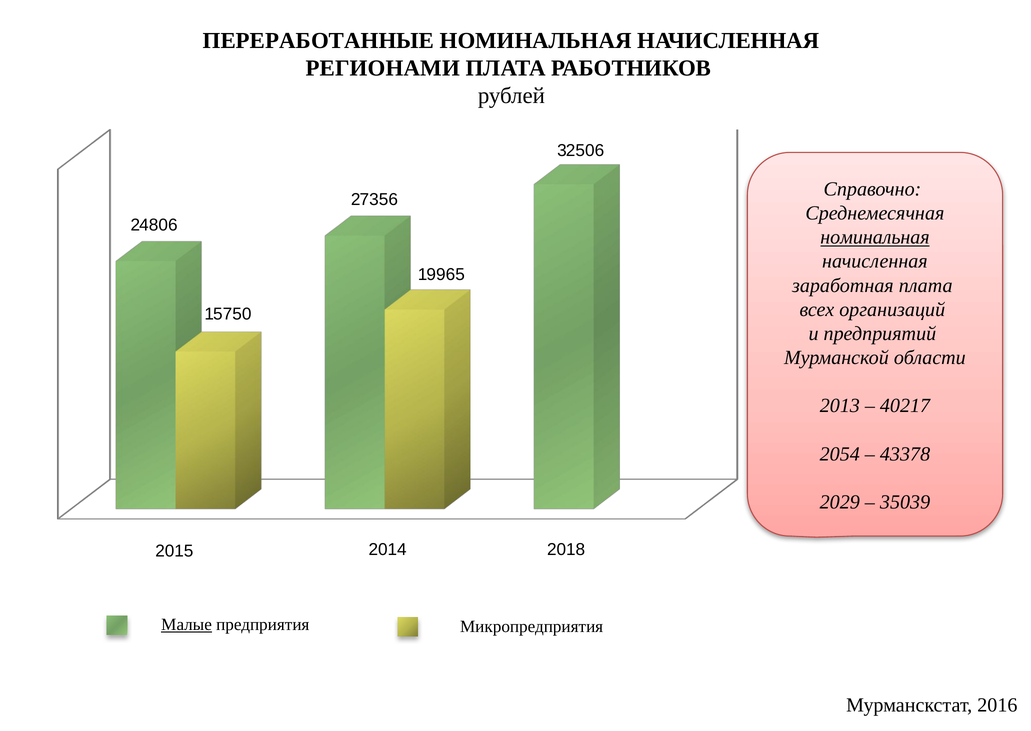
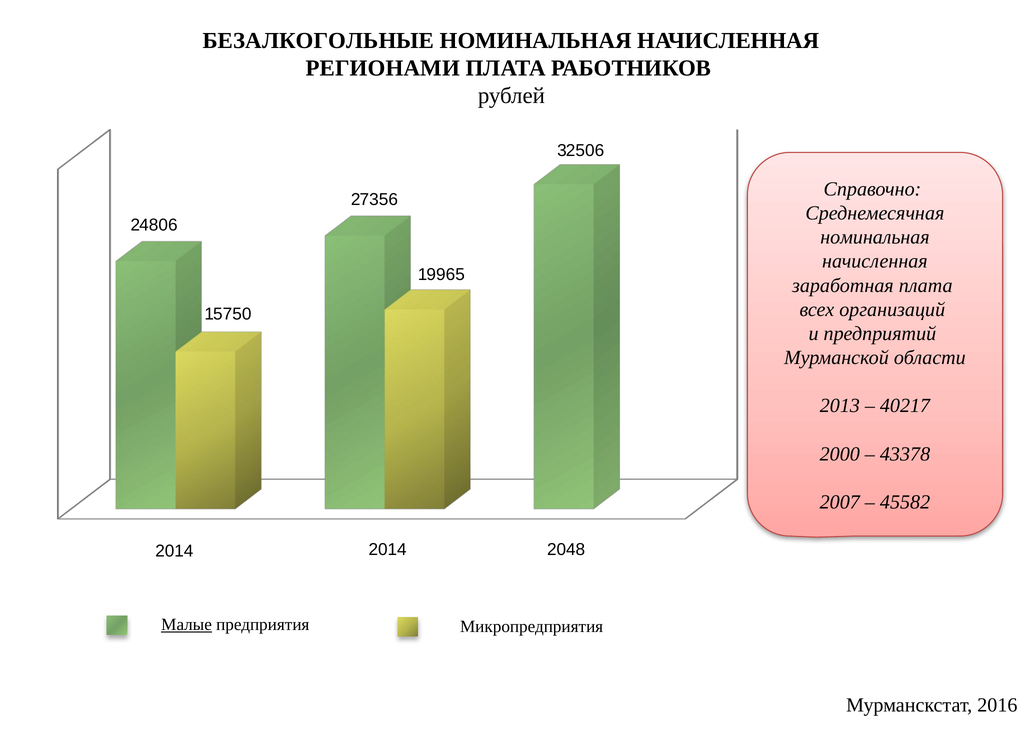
ПЕРЕРАБОТАННЫЕ: ПЕРЕРАБОТАННЫЕ -> БЕЗАЛКОГОЛЬНЫЕ
номинальная at (875, 237) underline: present -> none
2054: 2054 -> 2000
2029: 2029 -> 2007
35039: 35039 -> 45582
2018: 2018 -> 2048
2015 at (174, 551): 2015 -> 2014
